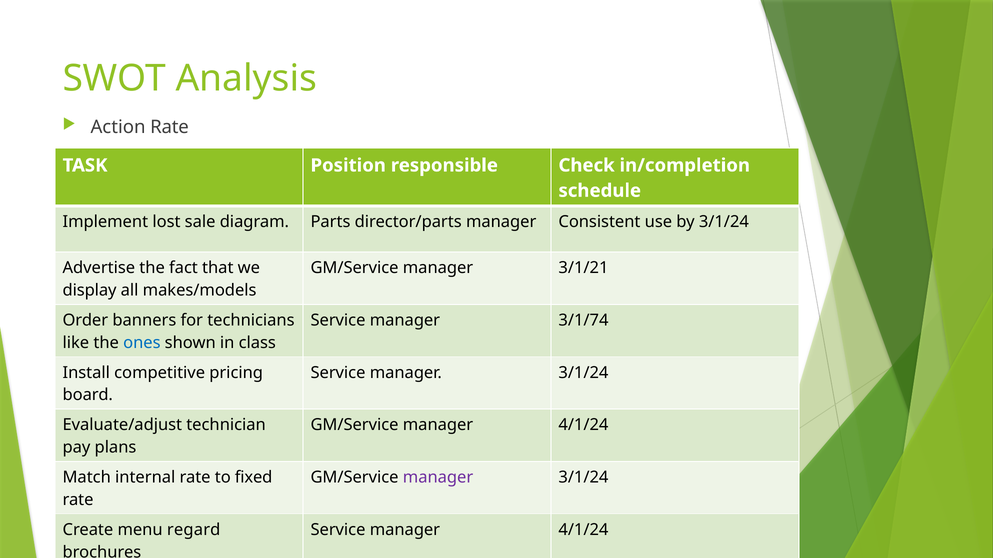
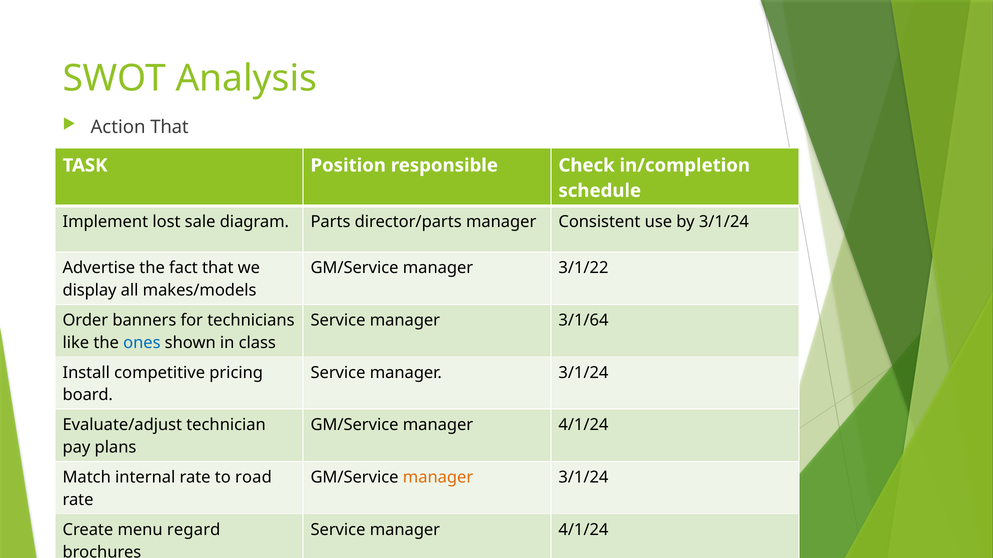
Action Rate: Rate -> That
3/1/21: 3/1/21 -> 3/1/22
3/1/74: 3/1/74 -> 3/1/64
fixed: fixed -> road
manager at (438, 478) colour: purple -> orange
